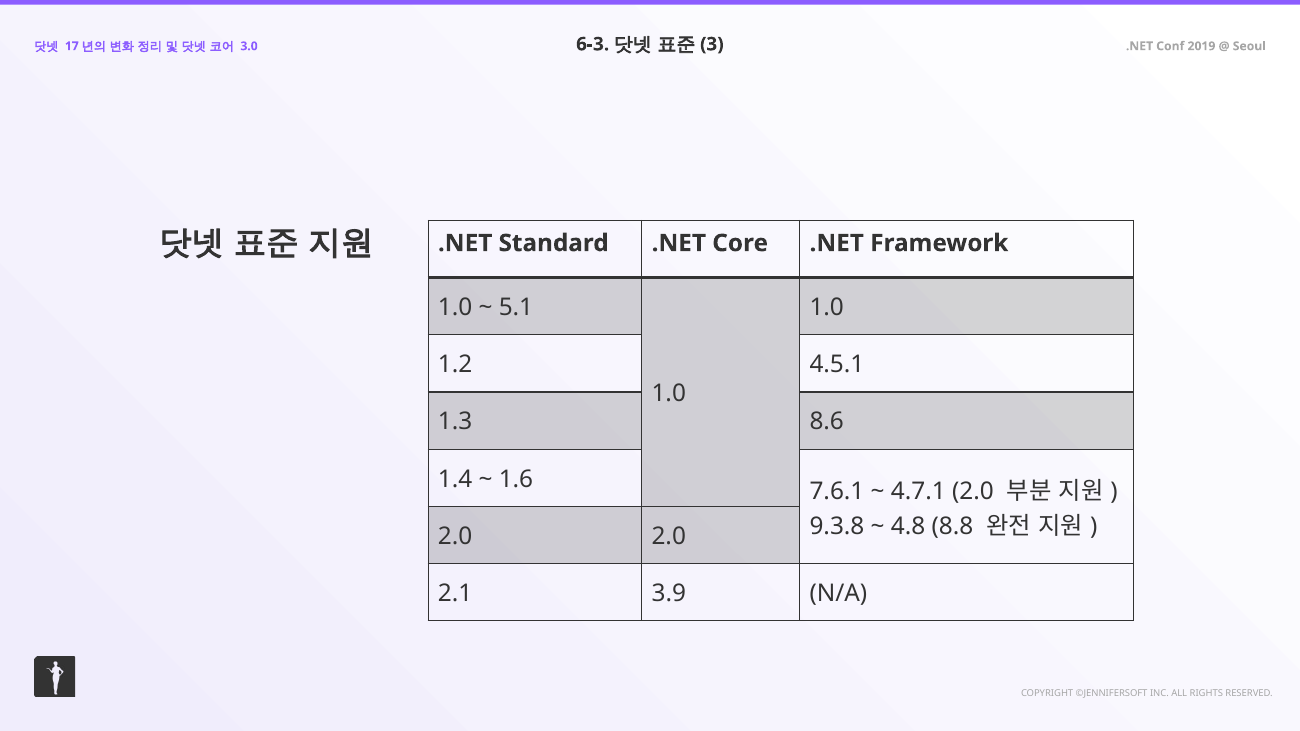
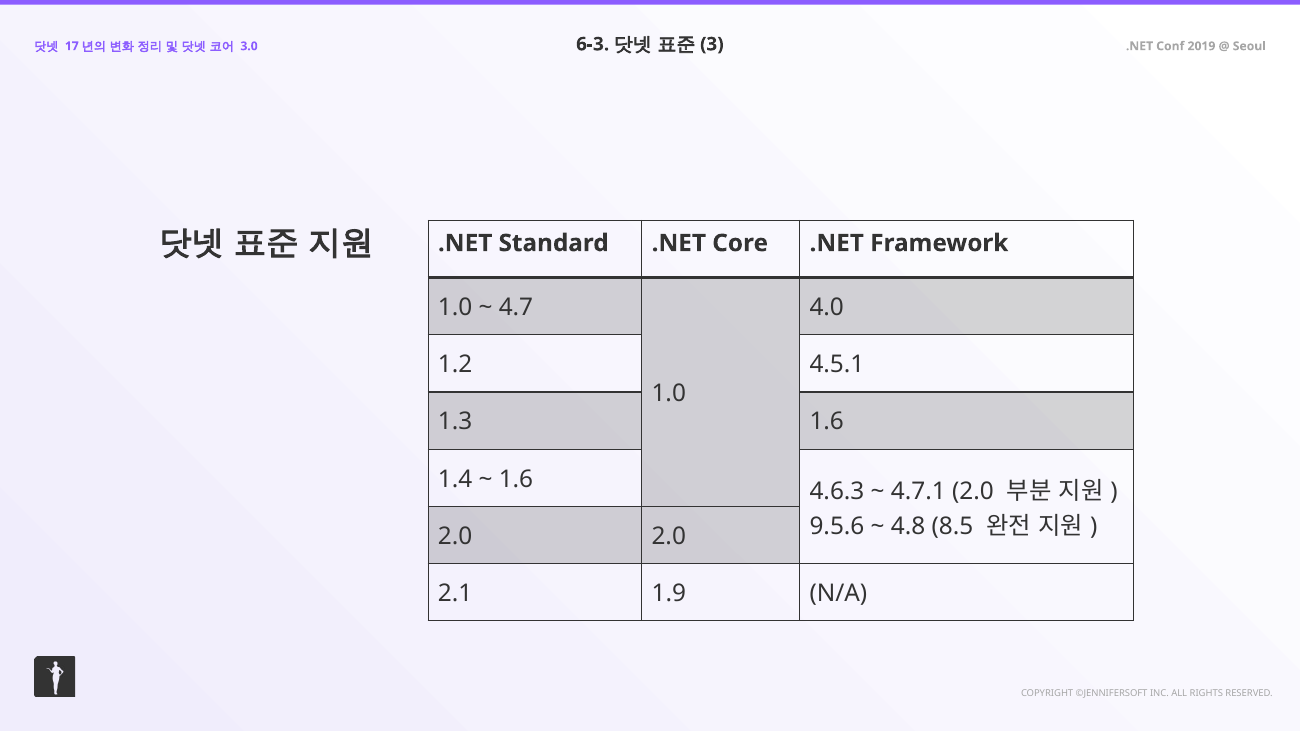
5.1: 5.1 -> 4.7
1.0 at (827, 308): 1.0 -> 4.0
1.3 8.6: 8.6 -> 1.6
7.6.1: 7.6.1 -> 4.6.3
9.3.8: 9.3.8 -> 9.5.6
8.8: 8.8 -> 8.5
3.9: 3.9 -> 1.9
